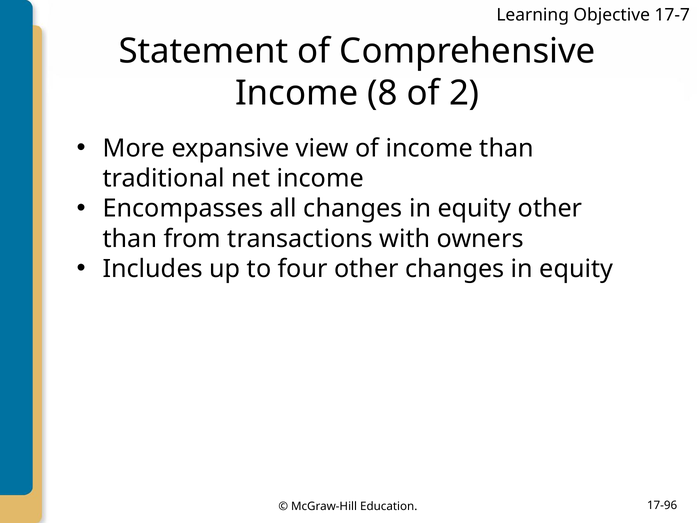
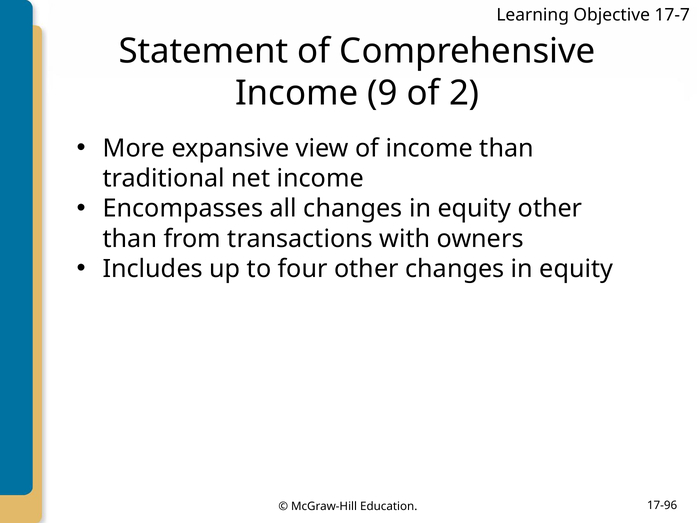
8: 8 -> 9
